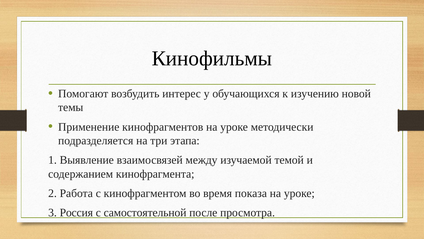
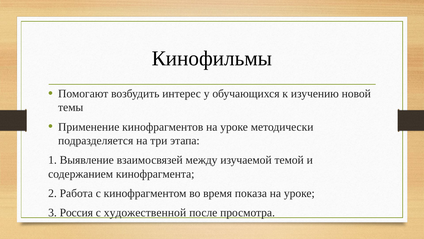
самостоятельной: самостоятельной -> художественной
